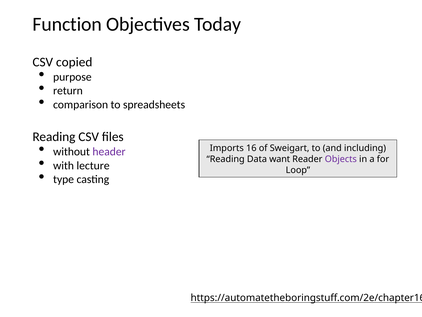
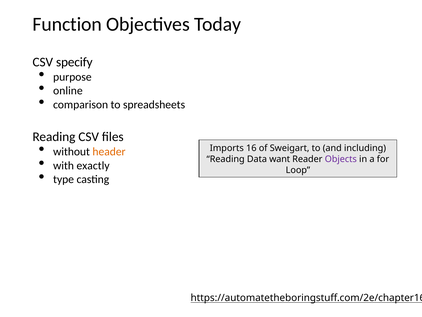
copied: copied -> specify
return: return -> online
header colour: purple -> orange
lecture: lecture -> exactly
